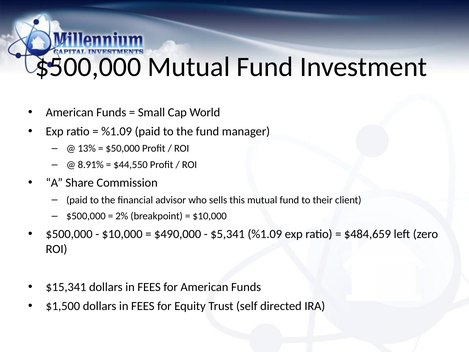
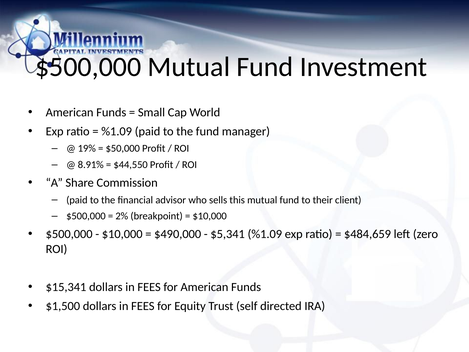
13%: 13% -> 19%
